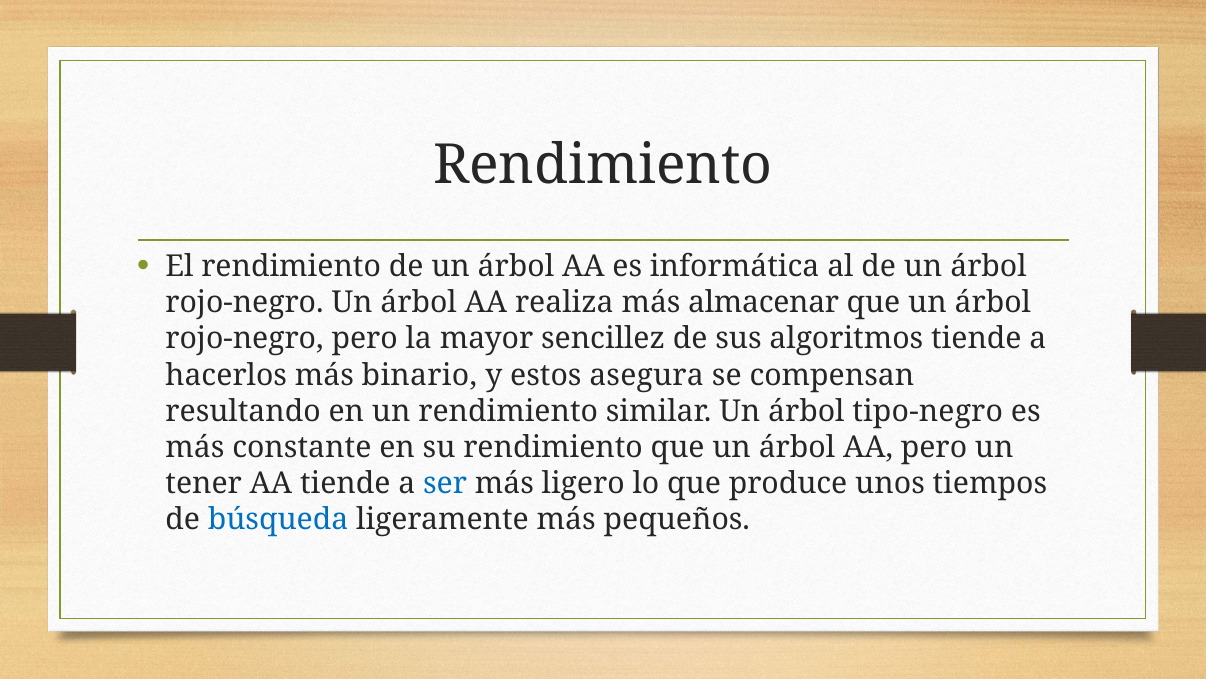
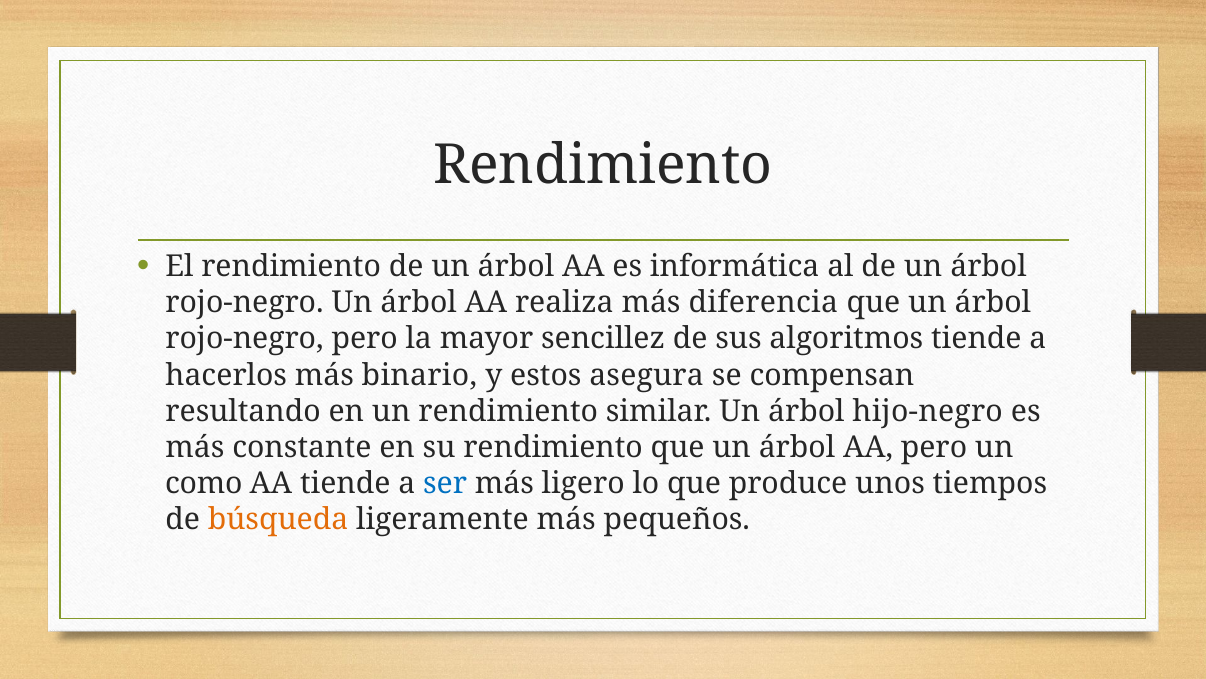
almacenar: almacenar -> diferencia
tipo-negro: tipo-negro -> hijo-negro
tener: tener -> como
búsqueda colour: blue -> orange
